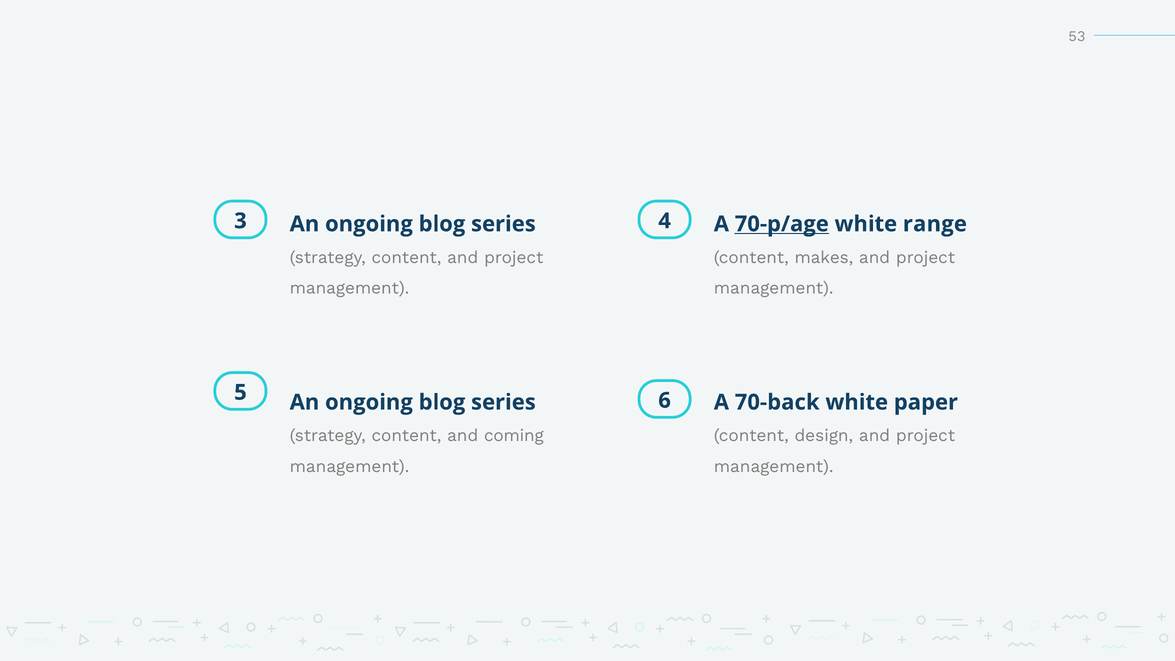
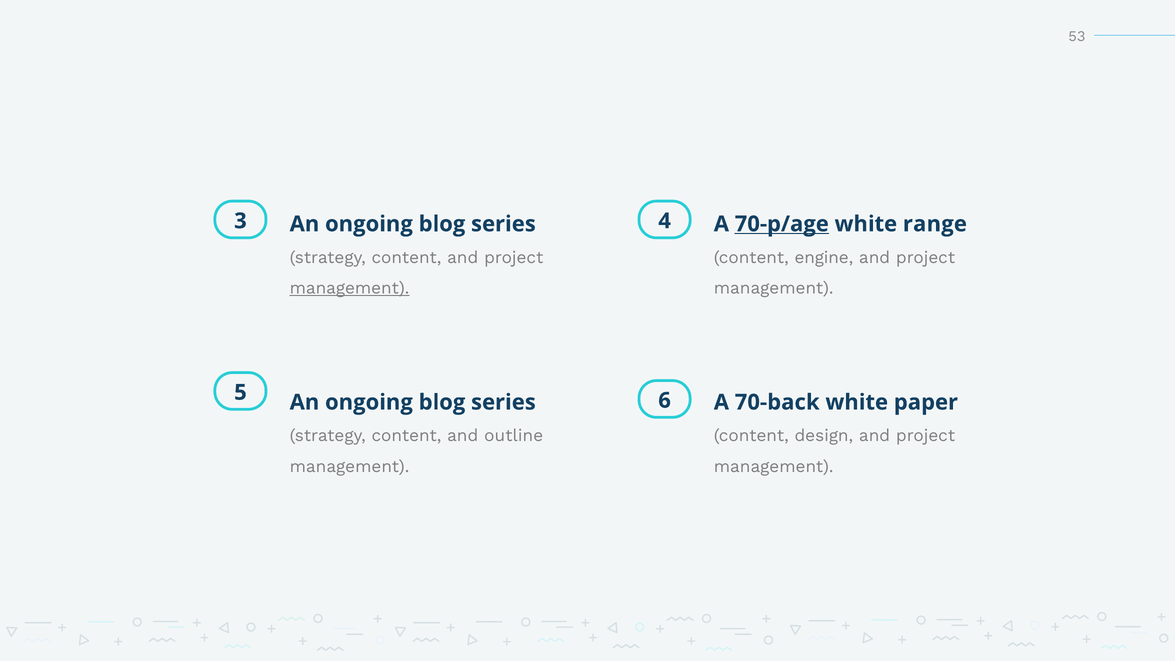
makes: makes -> engine
management at (350, 288) underline: none -> present
coming: coming -> outline
